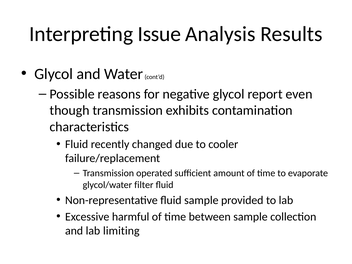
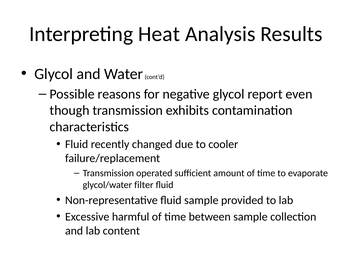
Issue: Issue -> Heat
limiting: limiting -> content
